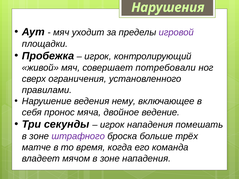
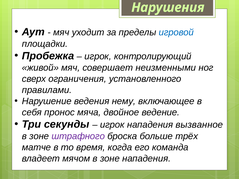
игровой colour: purple -> blue
потребовали: потребовали -> неизменными
помешать: помешать -> вызванное
